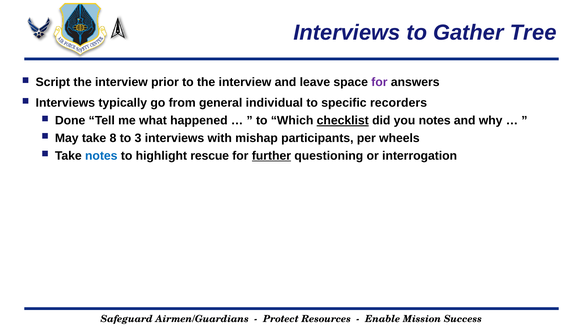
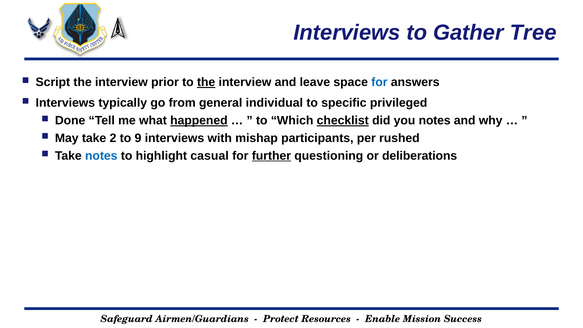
the at (206, 82) underline: none -> present
for at (379, 82) colour: purple -> blue
recorders: recorders -> privileged
happened underline: none -> present
8: 8 -> 2
3: 3 -> 9
wheels: wheels -> rushed
rescue: rescue -> casual
interrogation: interrogation -> deliberations
